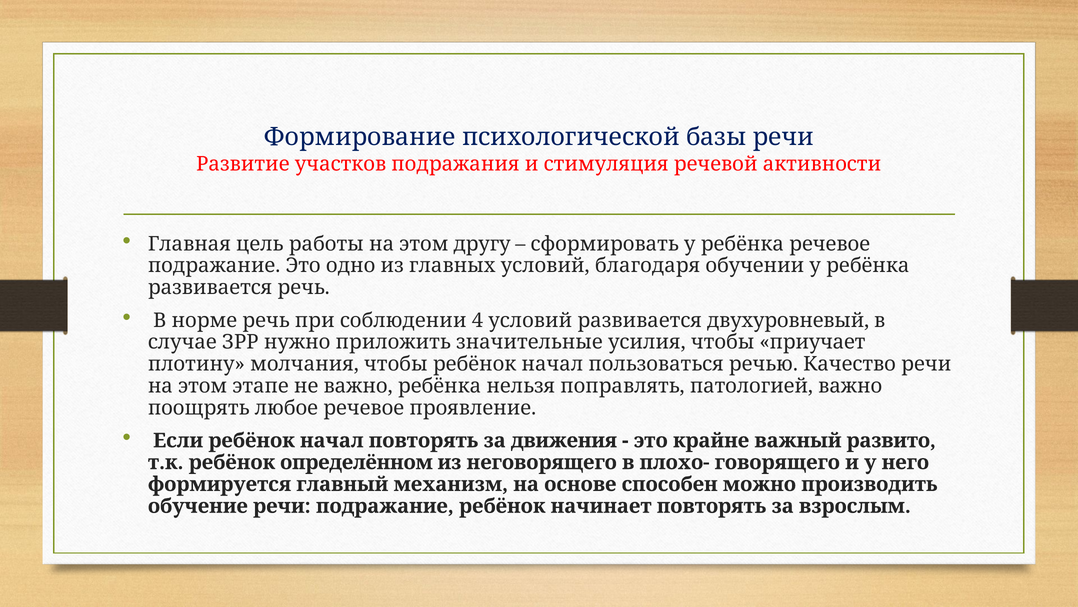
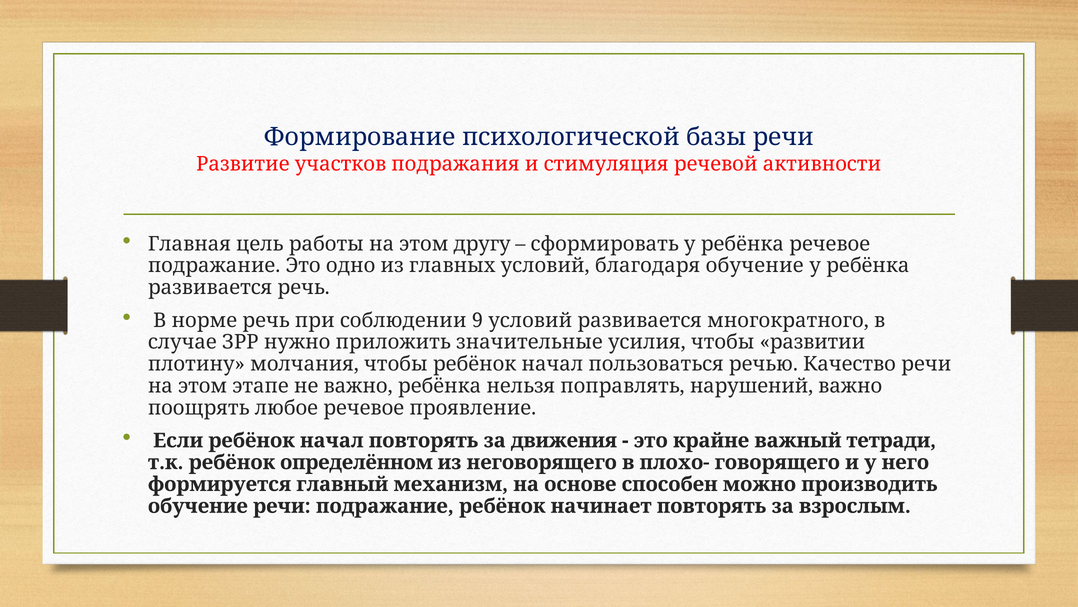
благодаря обучении: обучении -> обучение
4: 4 -> 9
двухуровневый: двухуровневый -> многократного
приучает: приучает -> развитии
патологией: патологией -> нарушений
развито: развито -> тетради
